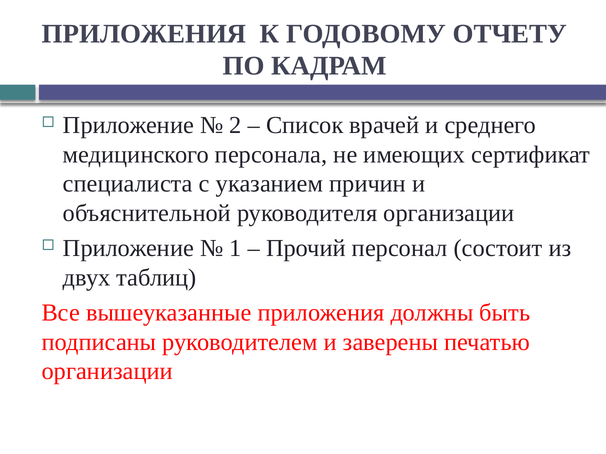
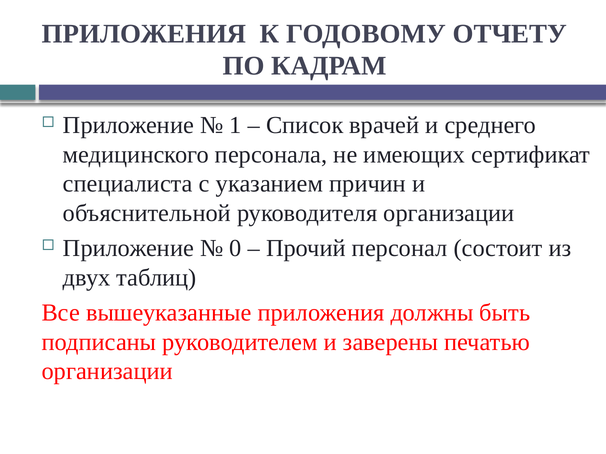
2: 2 -> 1
1: 1 -> 0
